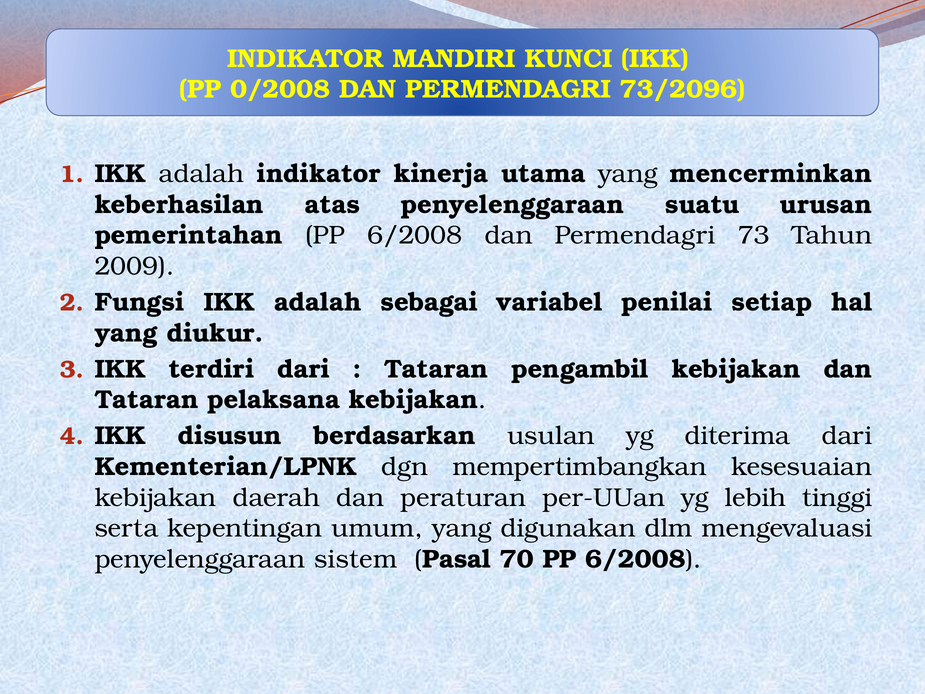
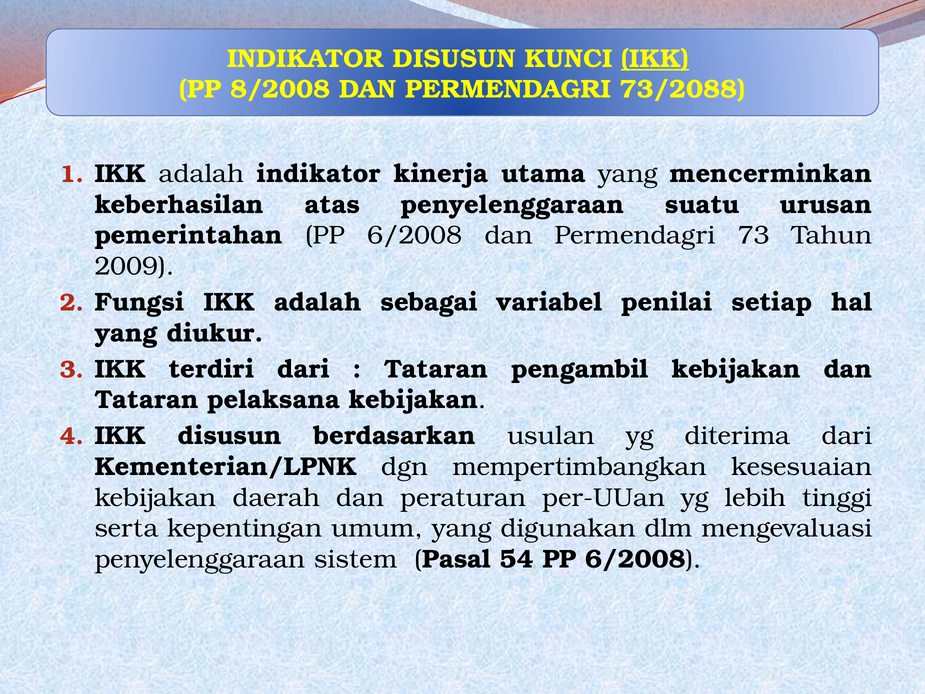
INDIKATOR MANDIRI: MANDIRI -> DISUSUN
IKK at (655, 59) underline: none -> present
0/2008: 0/2008 -> 8/2008
73/2096: 73/2096 -> 73/2088
70: 70 -> 54
